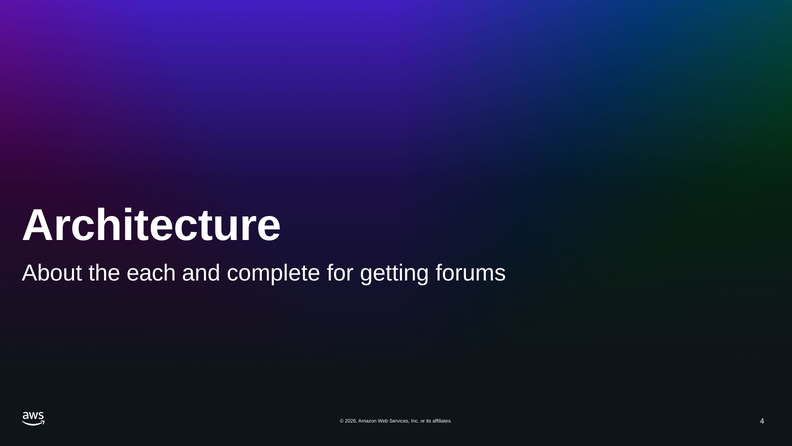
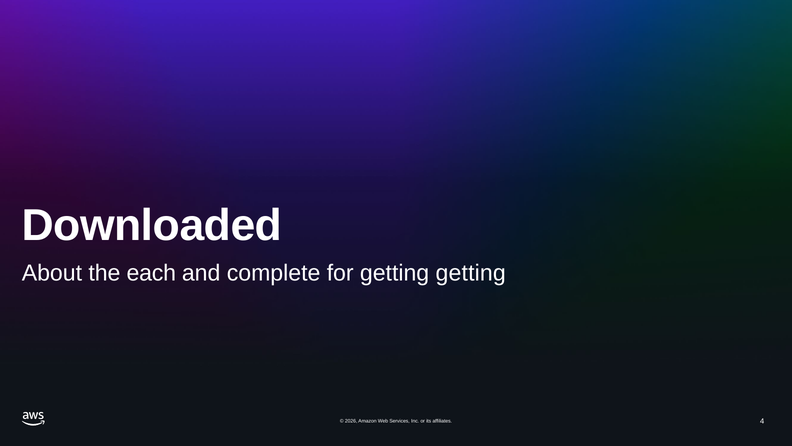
Architecture: Architecture -> Downloaded
getting forums: forums -> getting
